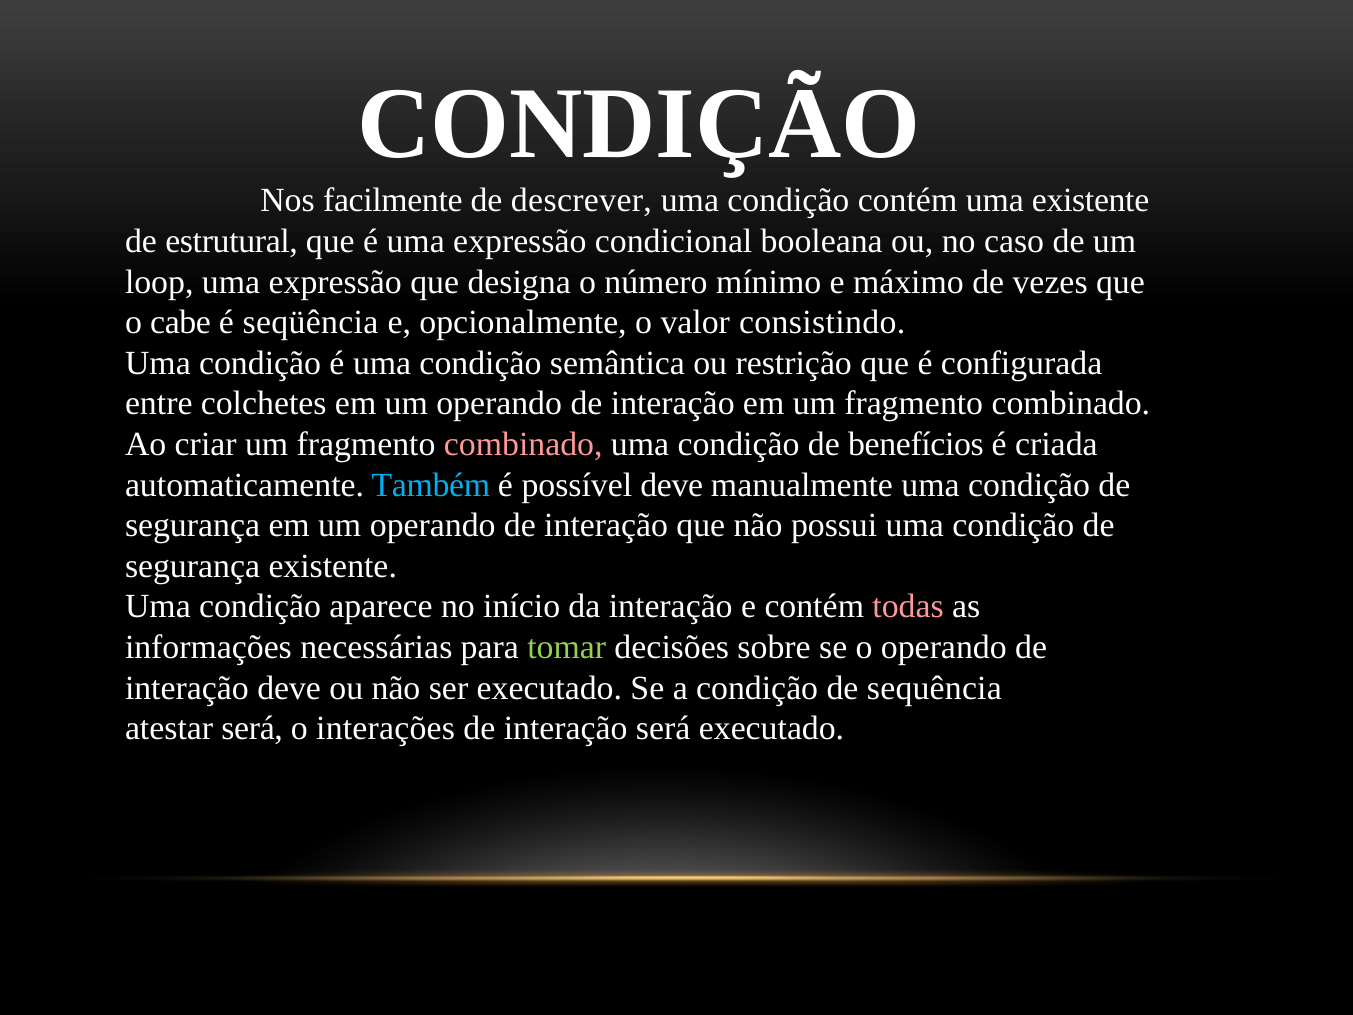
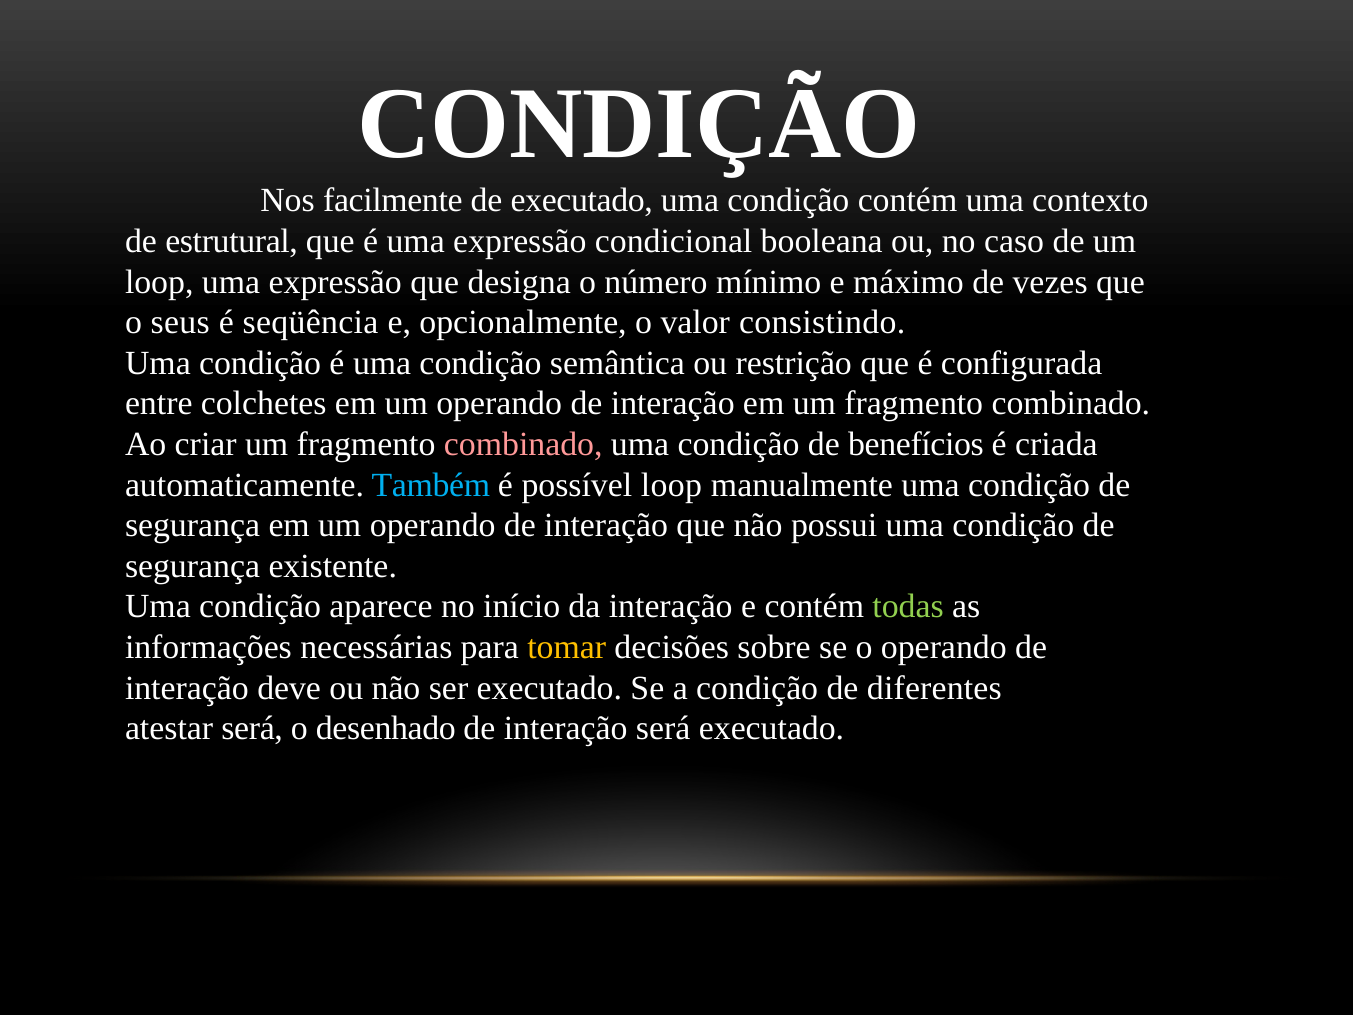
de descrever: descrever -> executado
uma existente: existente -> contexto
cabe: cabe -> seus
possível deve: deve -> loop
todas colour: pink -> light green
tomar colour: light green -> yellow
sequência: sequência -> diferentes
interações: interações -> desenhado
